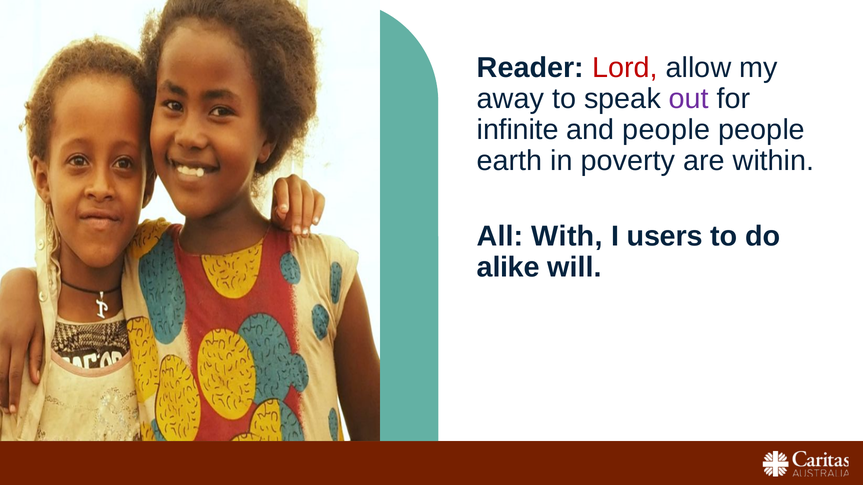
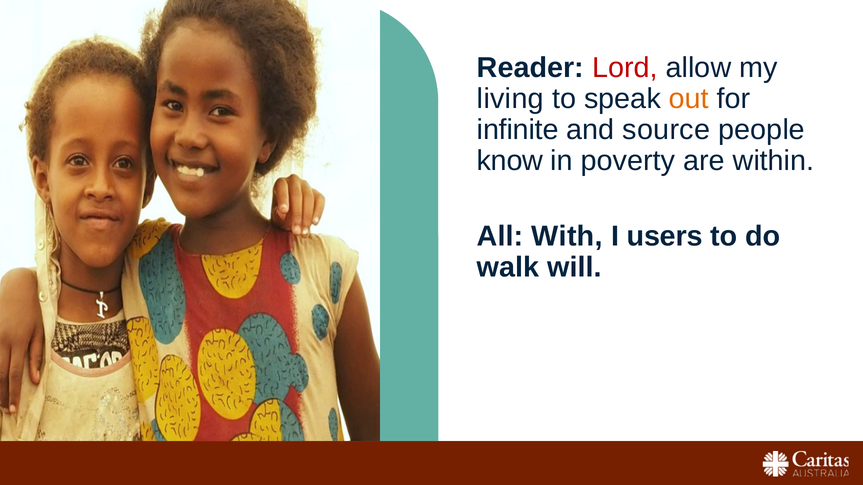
away: away -> living
out colour: purple -> orange
and people: people -> source
earth: earth -> know
alike: alike -> walk
